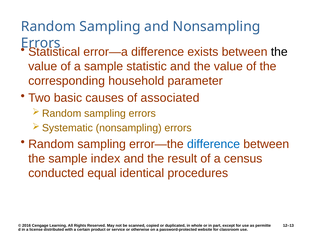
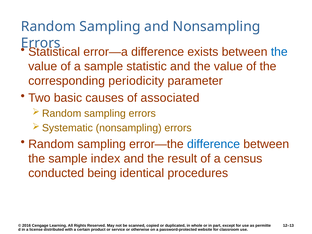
the at (279, 52) colour: black -> blue
household: household -> periodicity
equal: equal -> being
